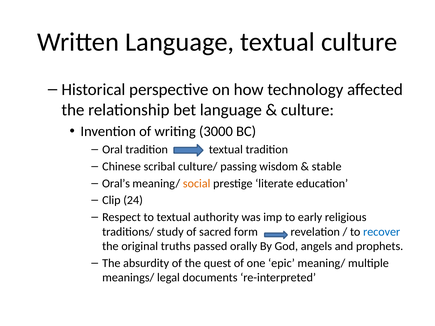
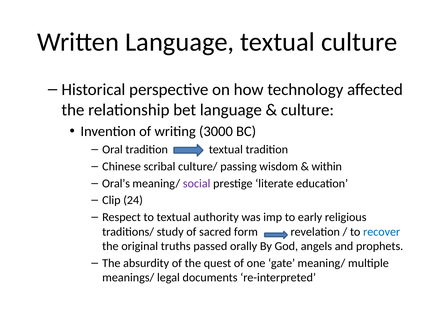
stable: stable -> within
social colour: orange -> purple
epic: epic -> gate
